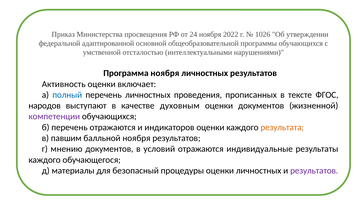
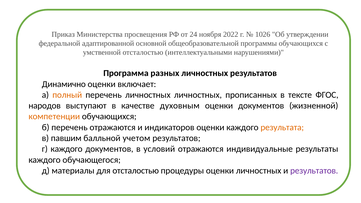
Программа ноября: ноября -> разных
Активность: Активность -> Динамично
полный colour: blue -> orange
личностных проведения: проведения -> личностных
компетенции colour: purple -> orange
балльной ноября: ноября -> учетом
г мнению: мнению -> каждого
для безопасный: безопасный -> отсталостью
